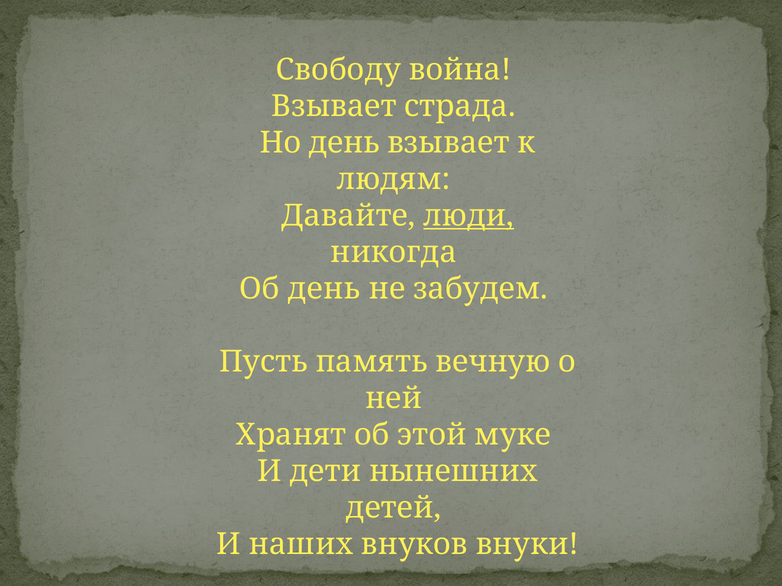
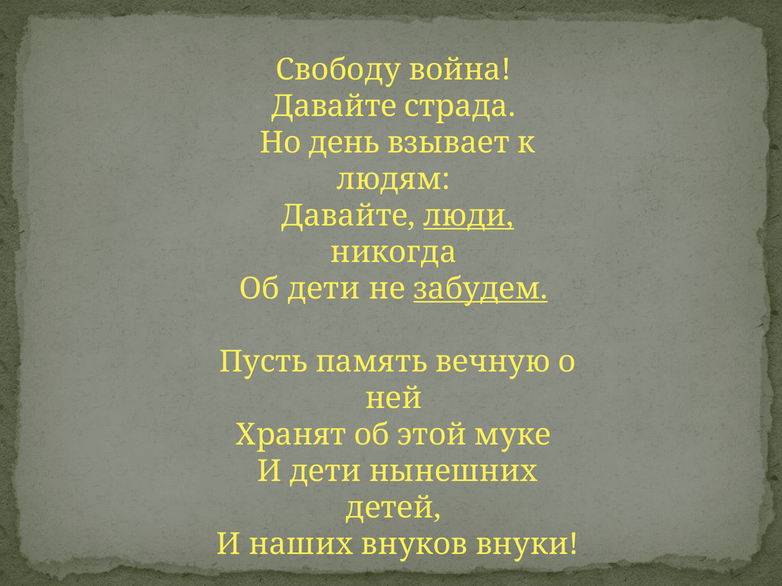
Взывает at (334, 106): Взывает -> Давайте
Об день: день -> дети
забудем underline: none -> present
